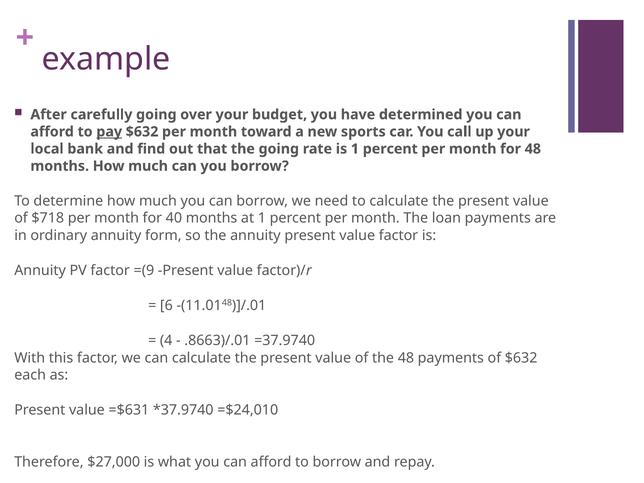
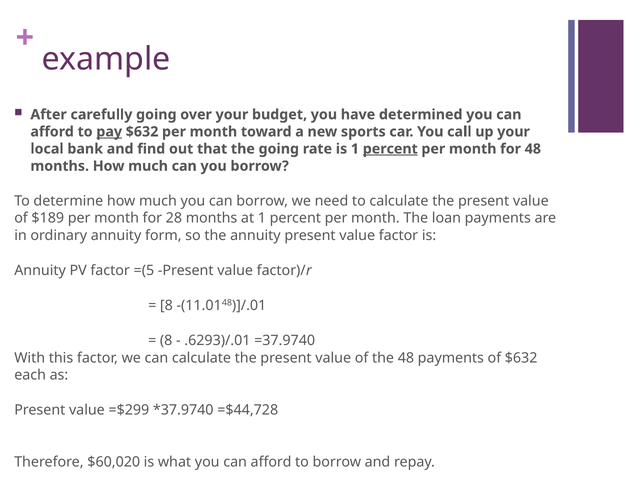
percent at (390, 149) underline: none -> present
$718: $718 -> $189
40: 40 -> 28
=(9: =(9 -> =(5
6 at (166, 306): 6 -> 8
4 at (166, 341): 4 -> 8
.8663)/.01: .8663)/.01 -> .6293)/.01
=$631: =$631 -> =$299
=$24,010: =$24,010 -> =$44,728
$27,000: $27,000 -> $60,020
